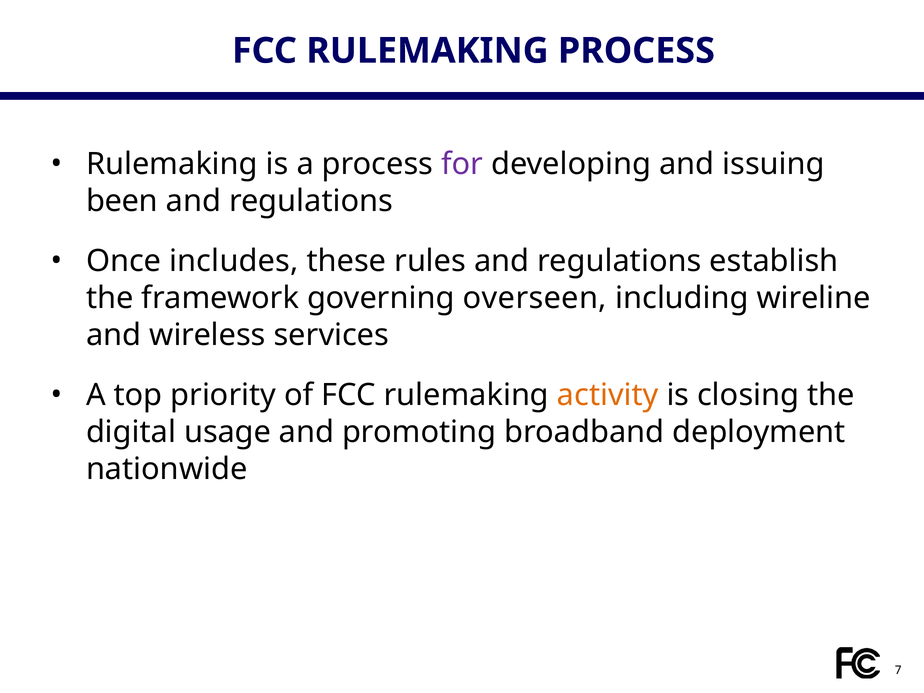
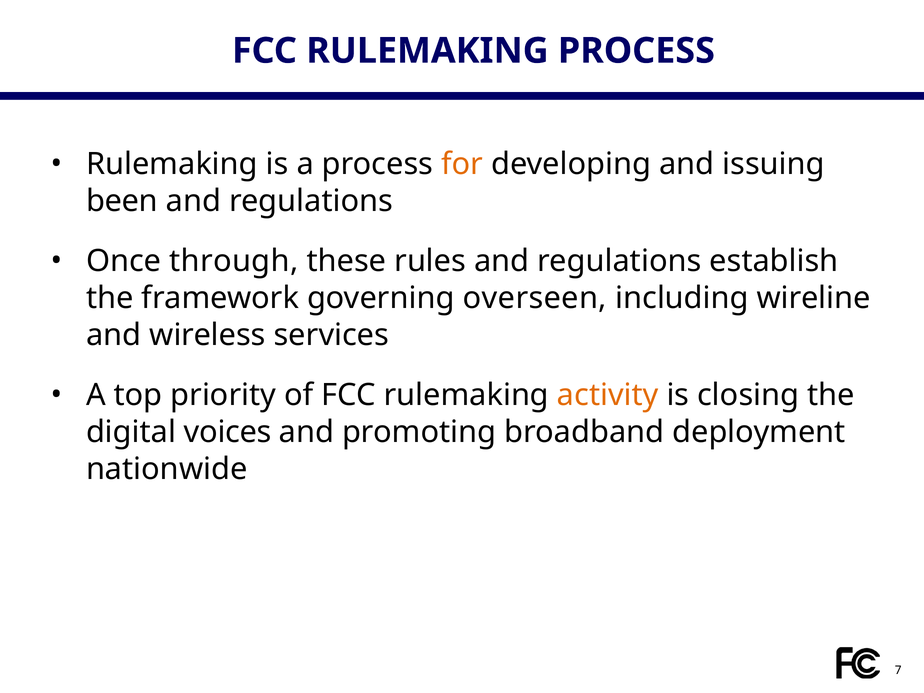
for colour: purple -> orange
includes: includes -> through
usage: usage -> voices
